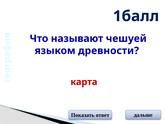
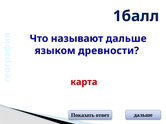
называют чешуей: чешуей -> дальше
